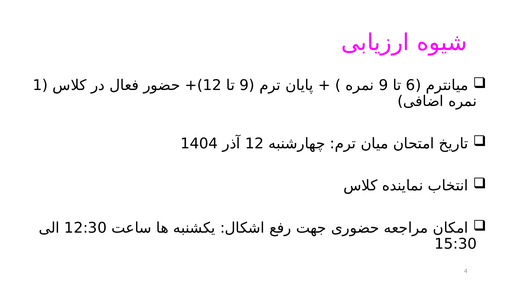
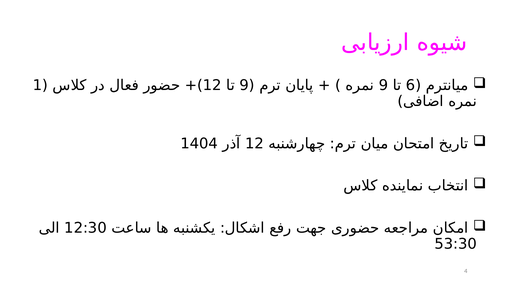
15:30: 15:30 -> 53:30
